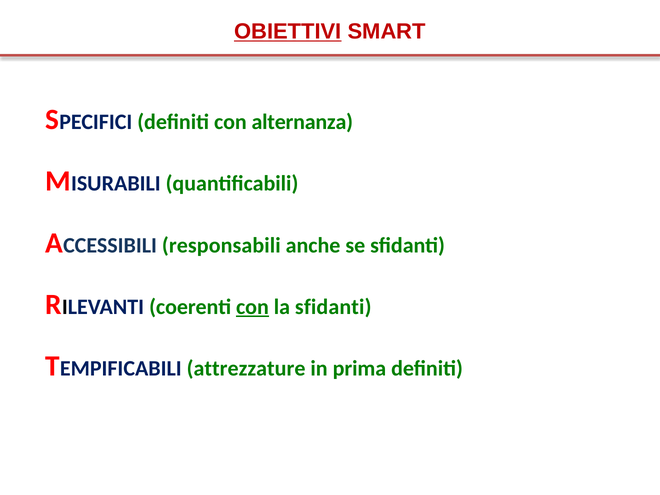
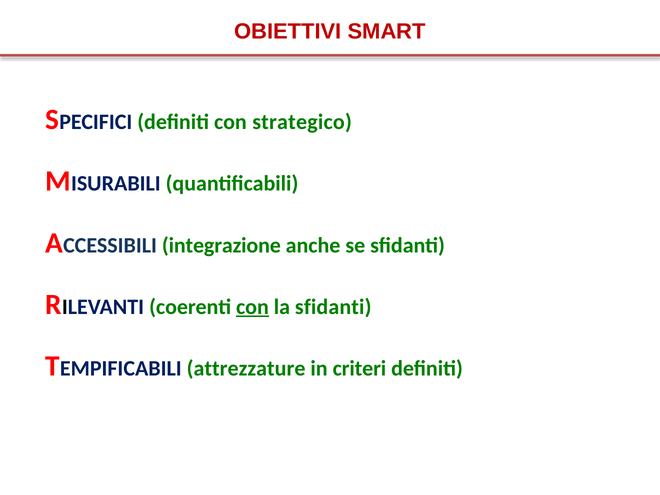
OBIETTIVI underline: present -> none
alternanza: alternanza -> strategico
responsabili: responsabili -> integrazione
prima: prima -> criteri
